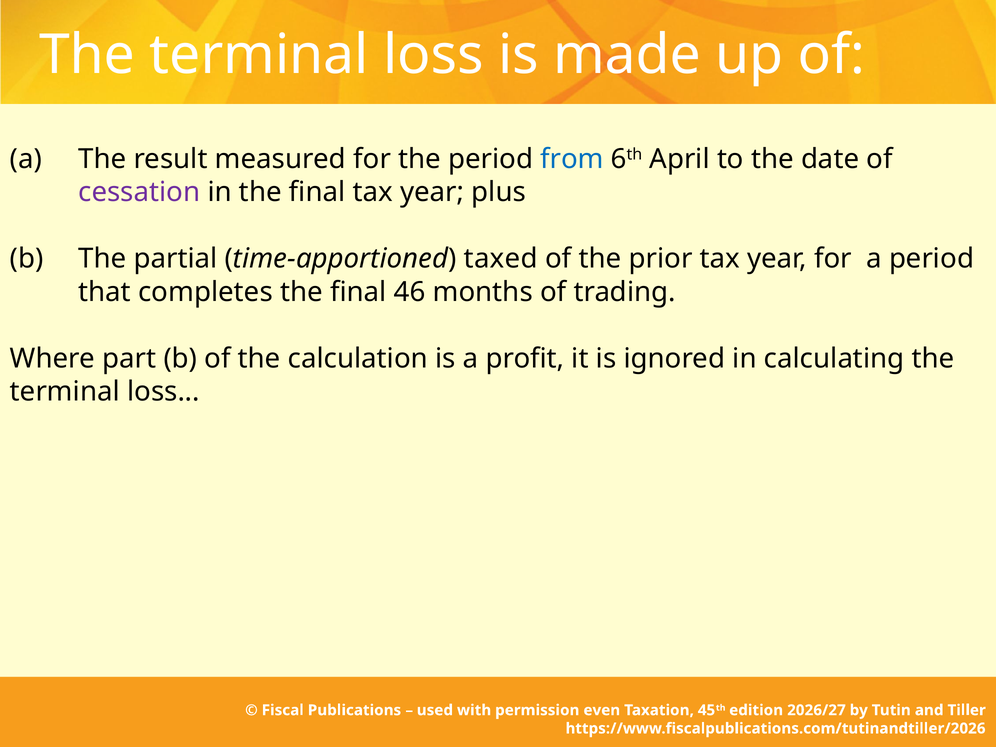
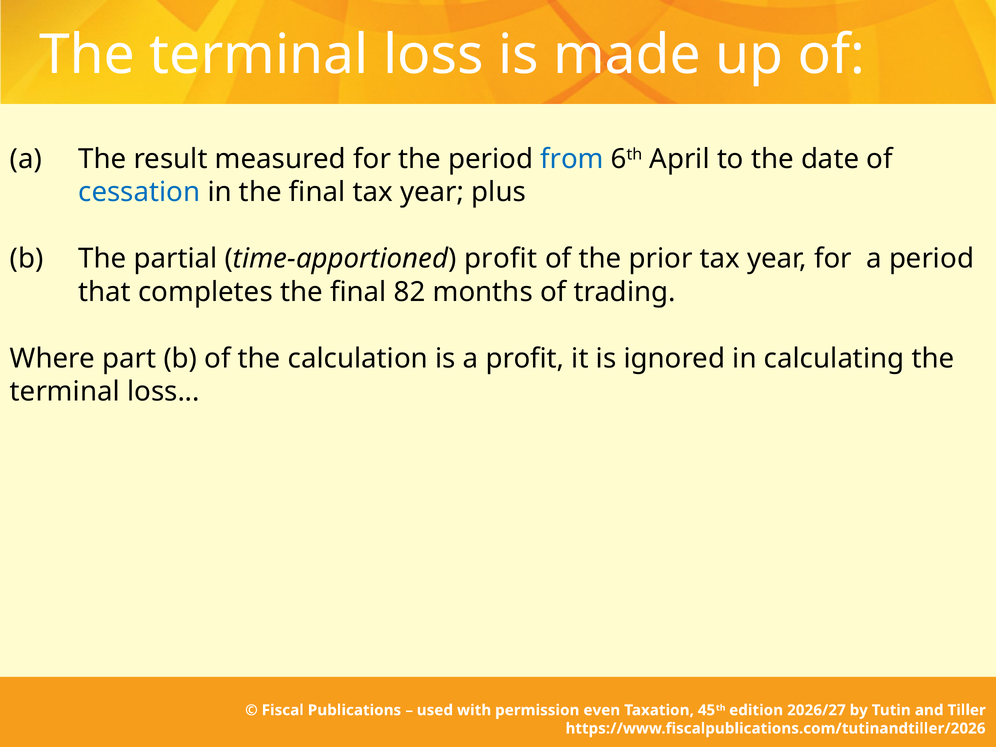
cessation colour: purple -> blue
time-apportioned taxed: taxed -> profit
46: 46 -> 82
